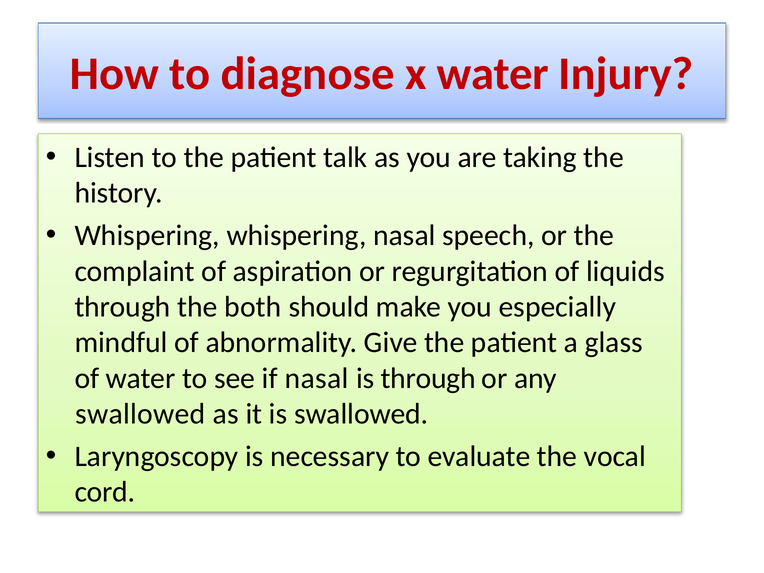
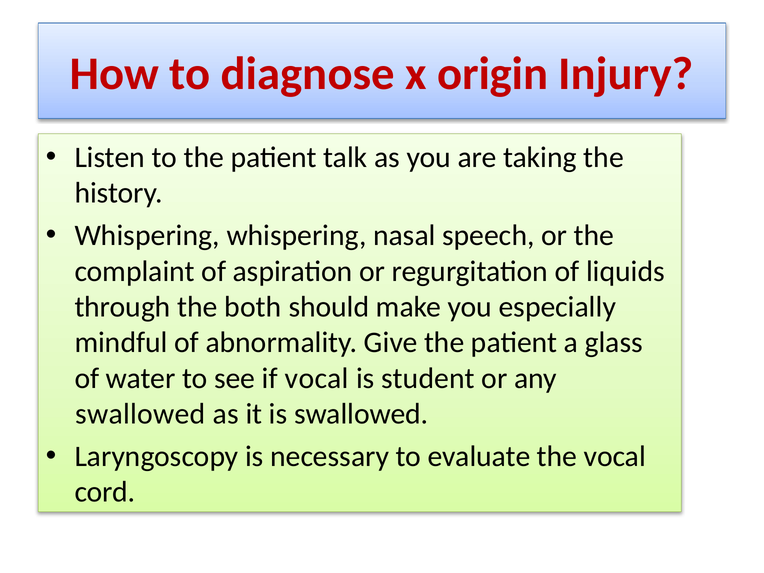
x water: water -> origin
if nasal: nasal -> vocal
is through: through -> student
